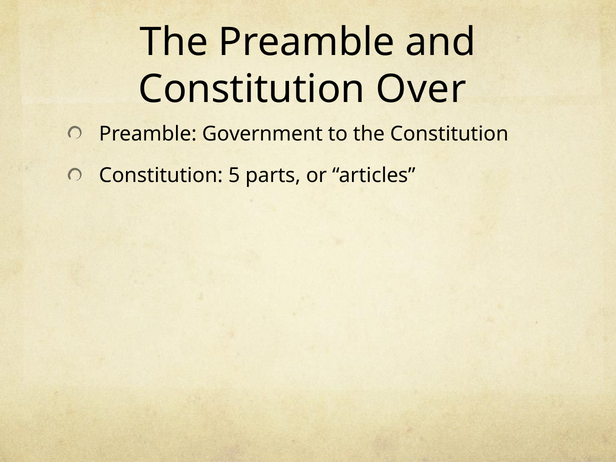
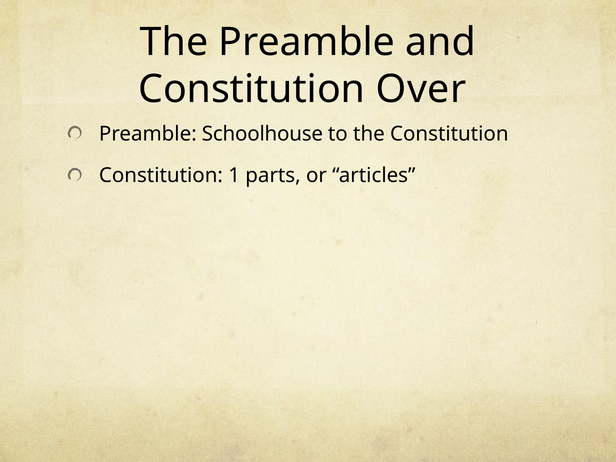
Government: Government -> Schoolhouse
5: 5 -> 1
